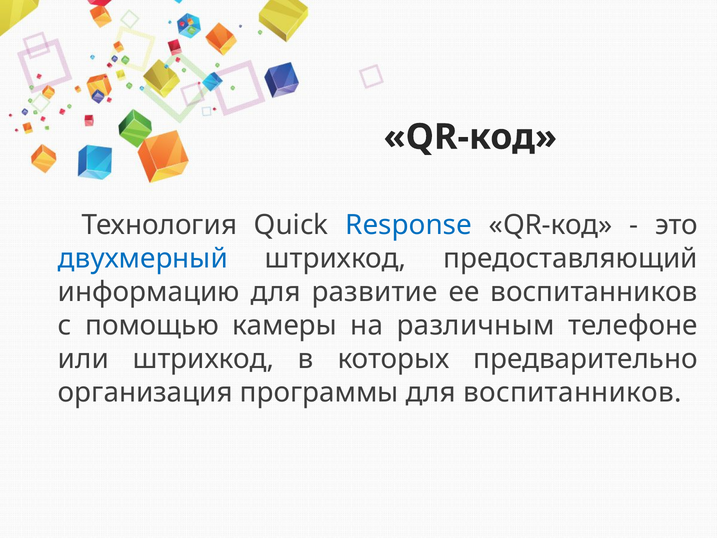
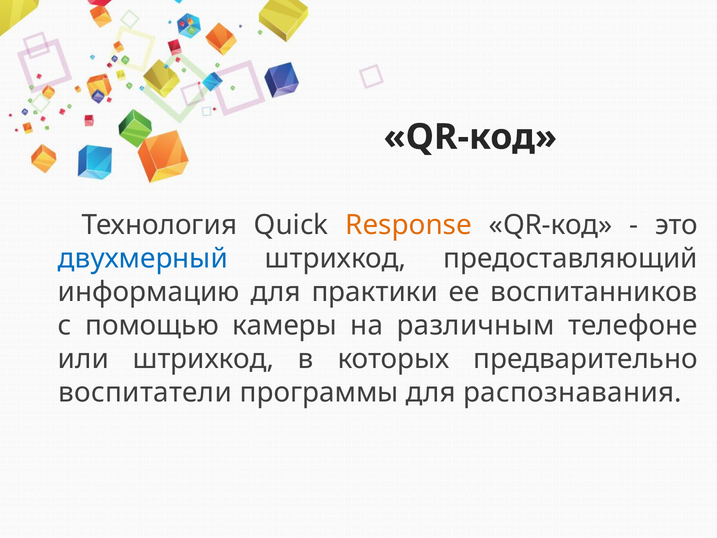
Response colour: blue -> orange
развитие: развитие -> практики
организация: организация -> воспитатели
для воспитанников: воспитанников -> распознавания
